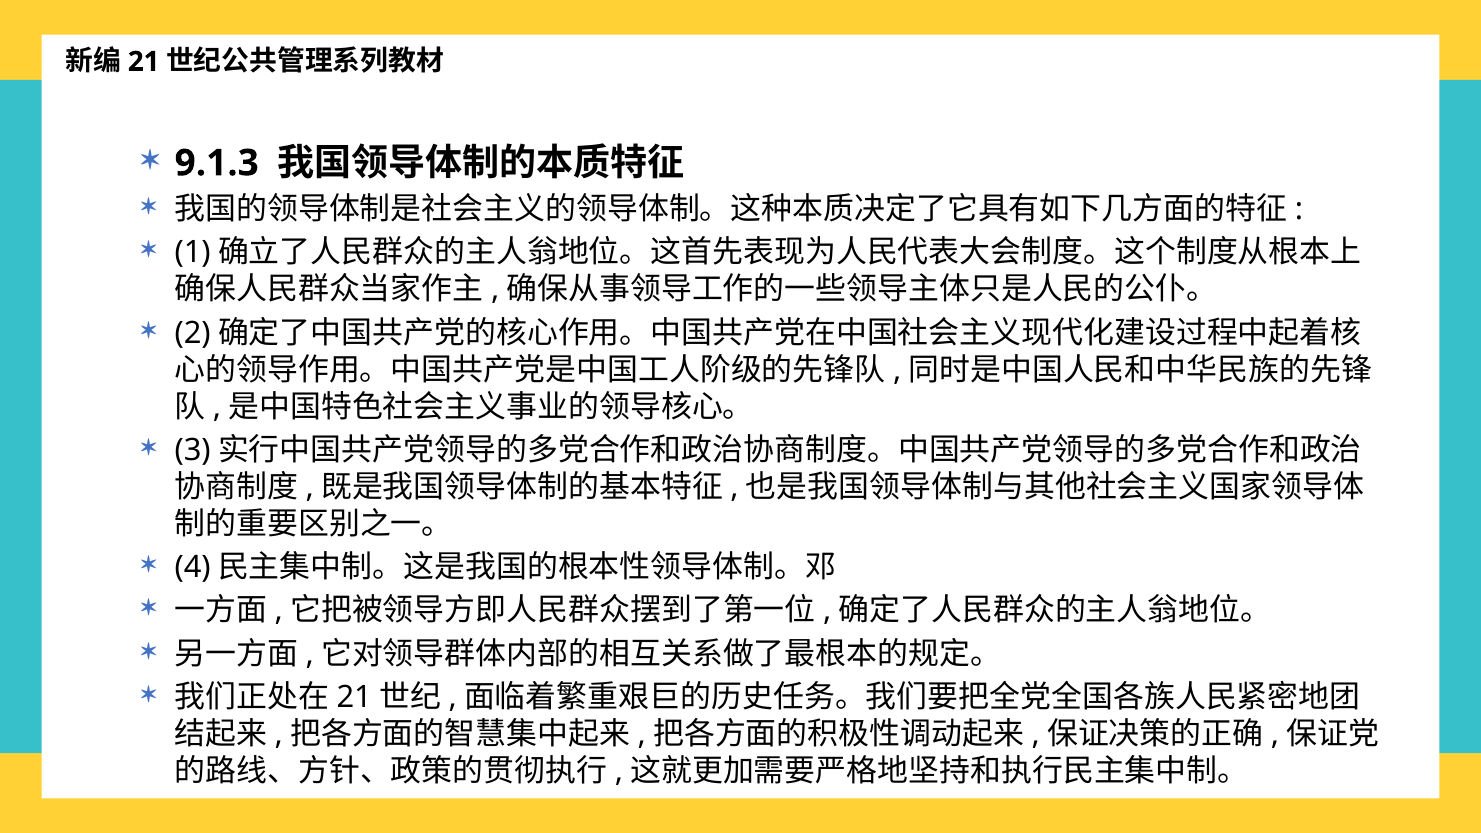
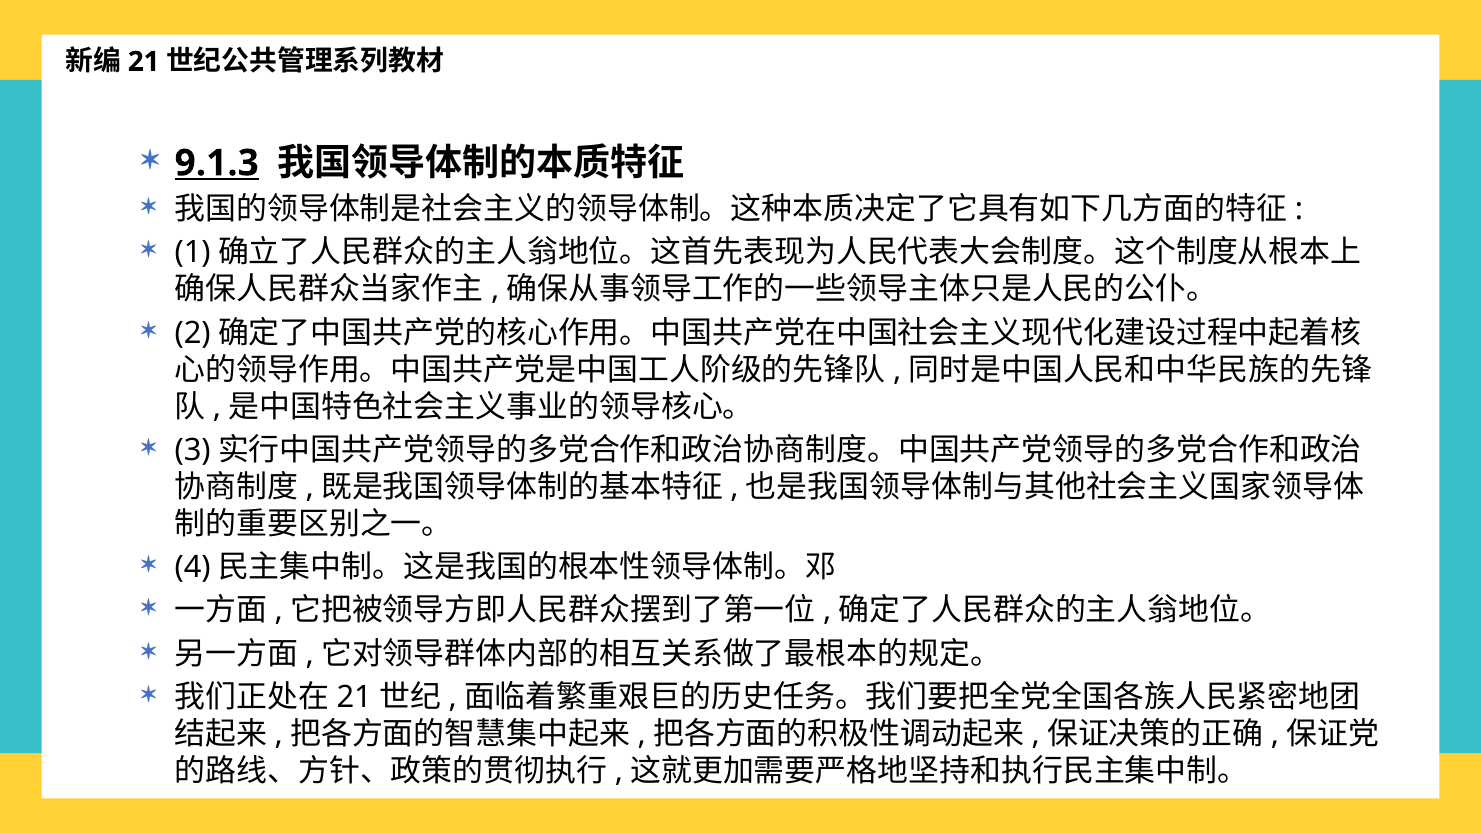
9.1.3 underline: none -> present
